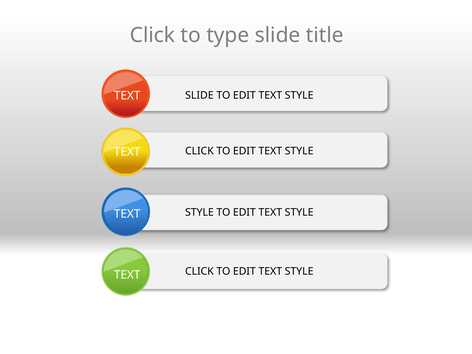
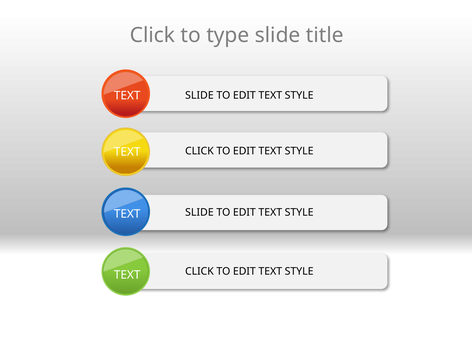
STYLE at (199, 212): STYLE -> SLIDE
